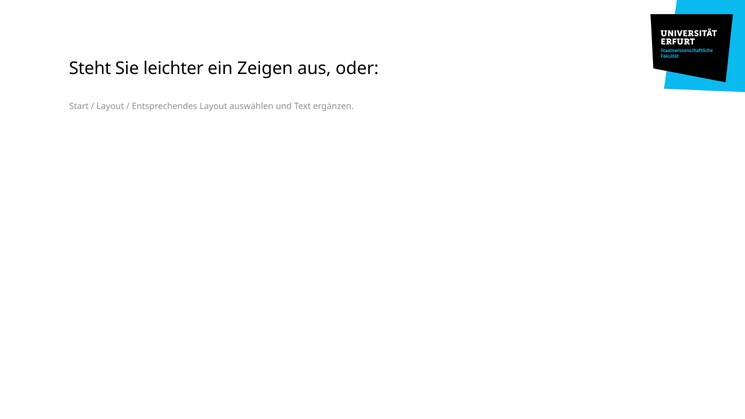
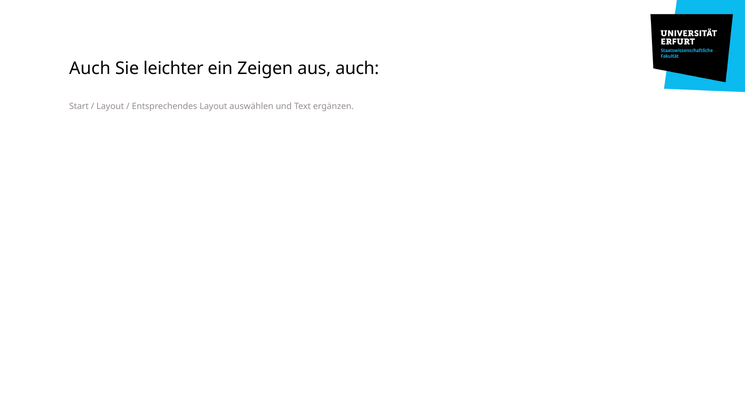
Steht at (90, 68): Steht -> Auch
aus oder: oder -> auch
